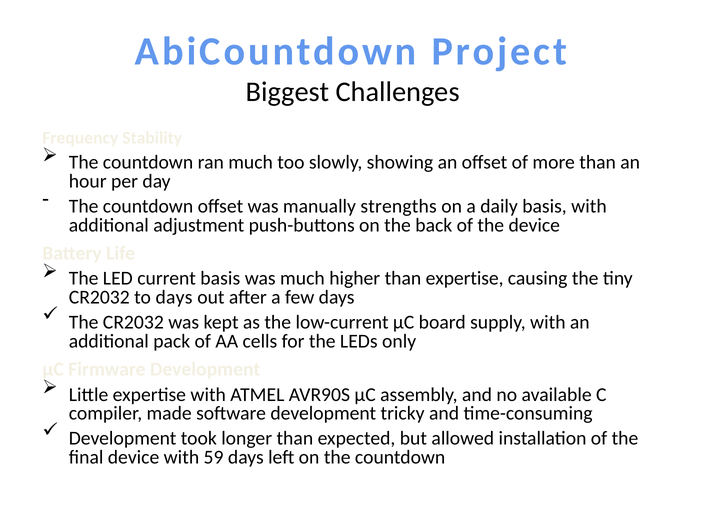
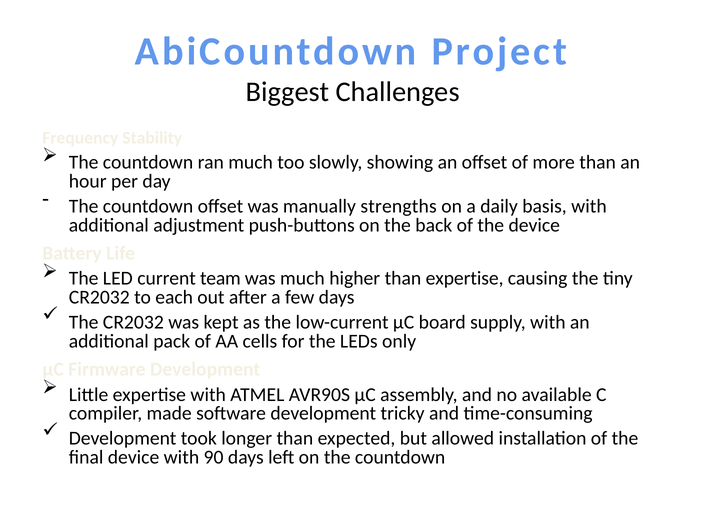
current basis: basis -> team
to days: days -> each
59: 59 -> 90
